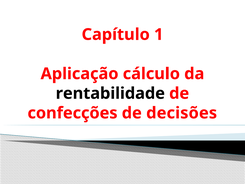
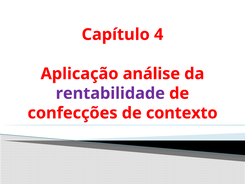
1: 1 -> 4
cálculo: cálculo -> análise
rentabilidade colour: black -> purple
decisões: decisões -> contexto
